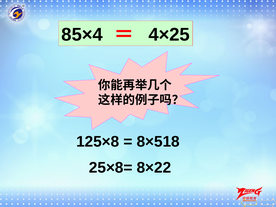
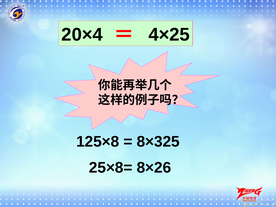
85×4: 85×4 -> 20×4
8×518: 8×518 -> 8×325
8×22: 8×22 -> 8×26
